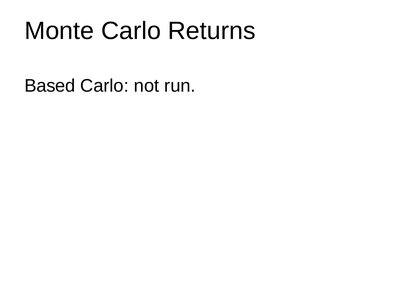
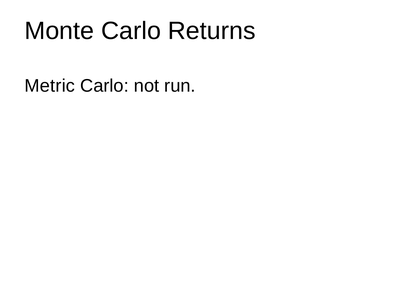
Based: Based -> Metric
